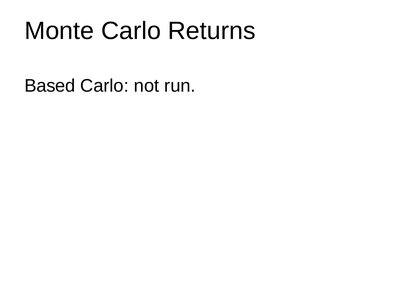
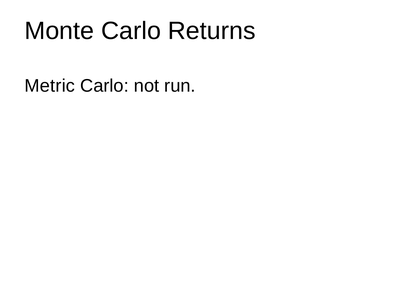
Based: Based -> Metric
